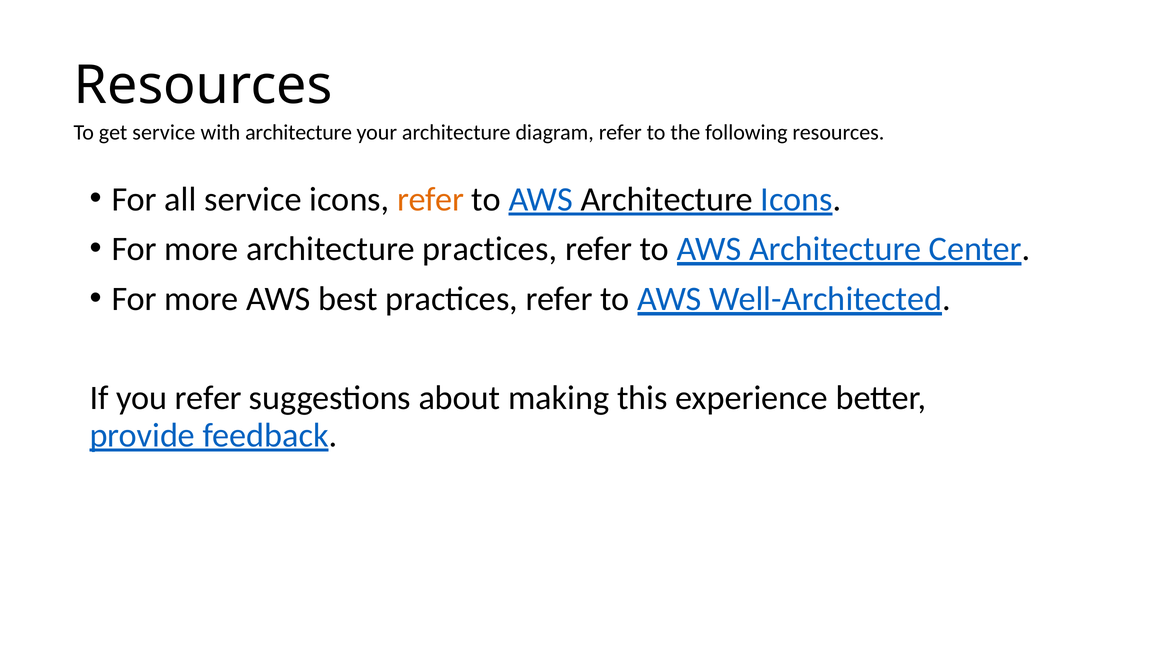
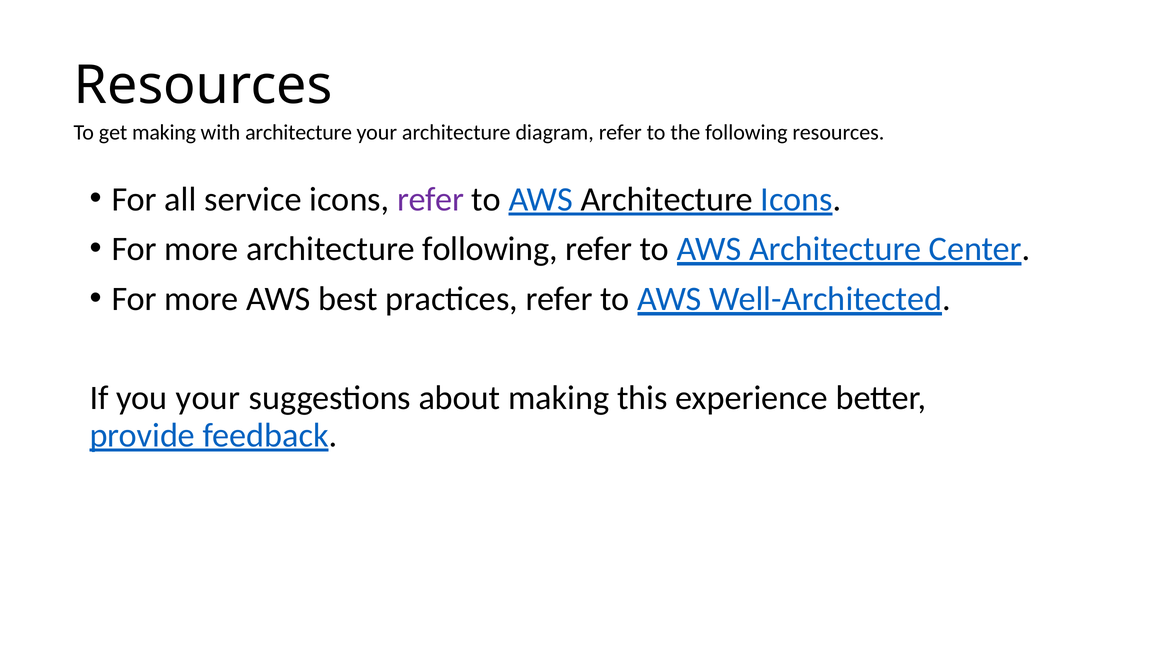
get service: service -> making
refer at (431, 199) colour: orange -> purple
architecture practices: practices -> following
you refer: refer -> your
